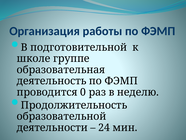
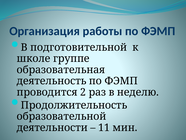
0: 0 -> 2
24: 24 -> 11
